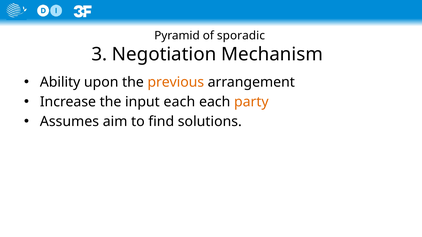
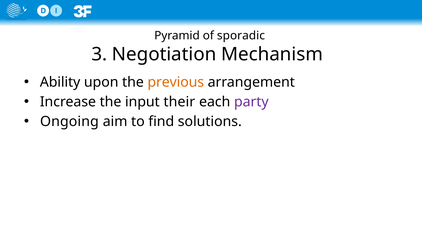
input each: each -> their
party colour: orange -> purple
Assumes: Assumes -> Ongoing
